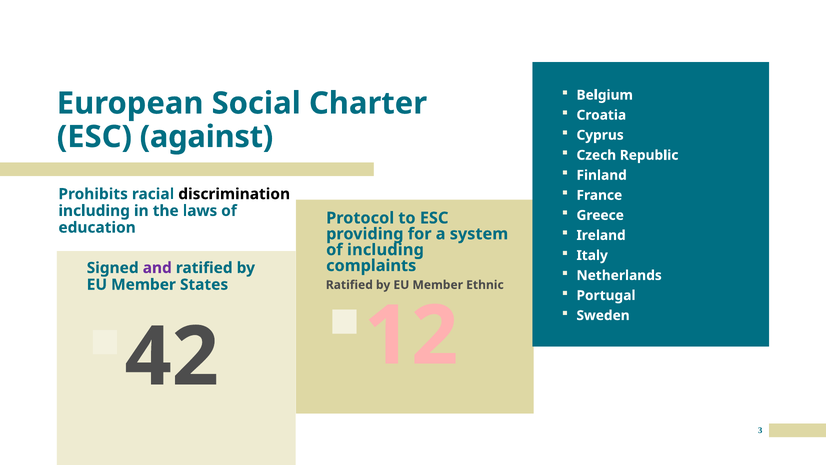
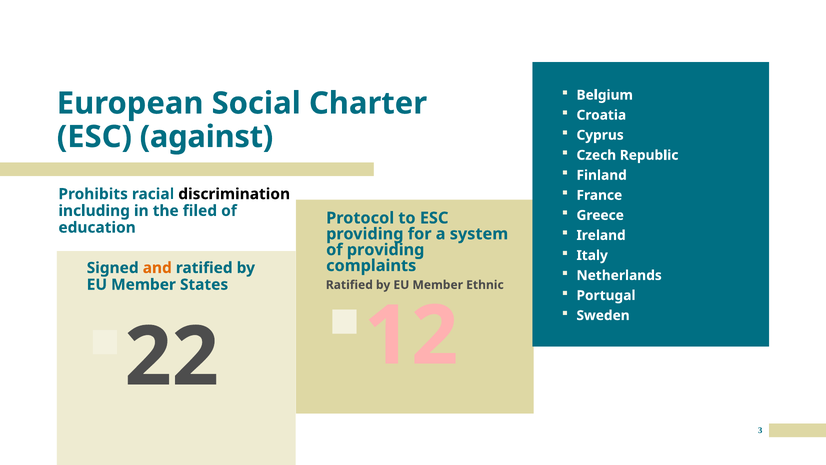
laws: laws -> filed
of including: including -> providing
and colour: purple -> orange
42: 42 -> 22
